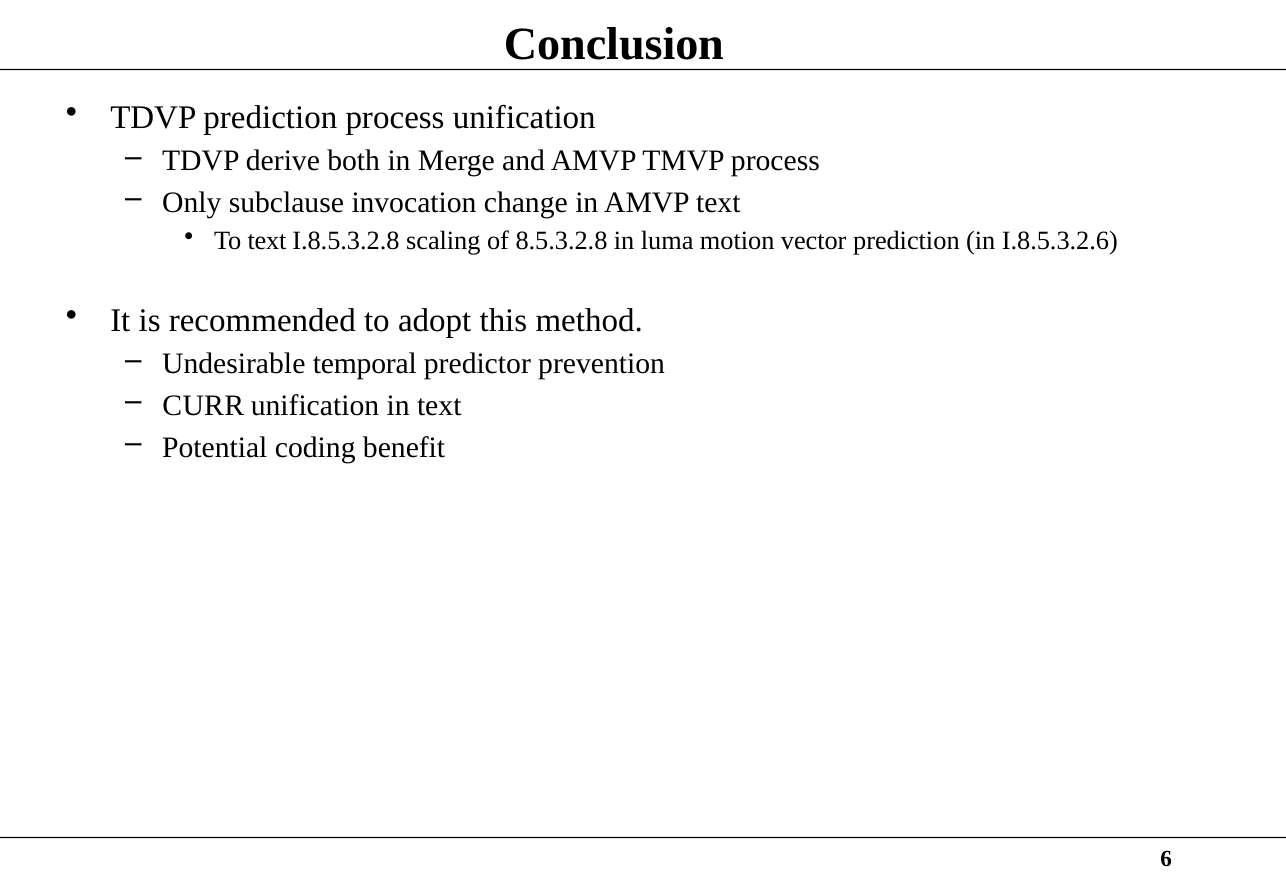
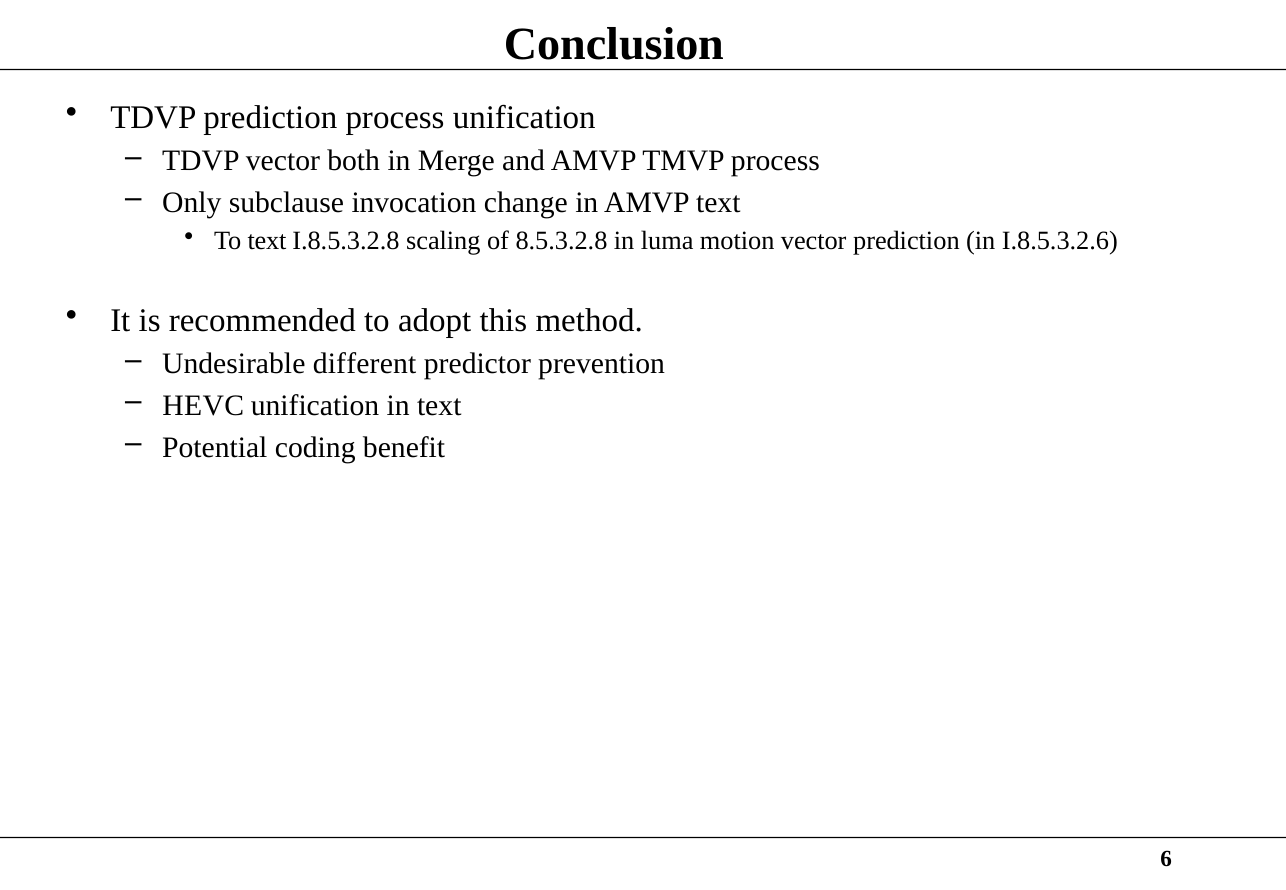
TDVP derive: derive -> vector
temporal: temporal -> different
CURR: CURR -> HEVC
